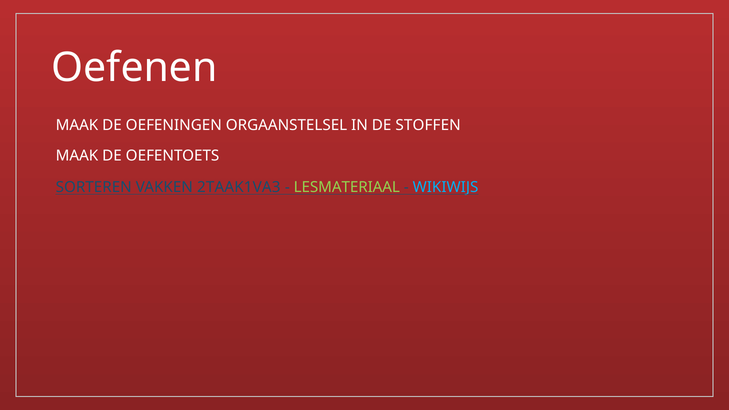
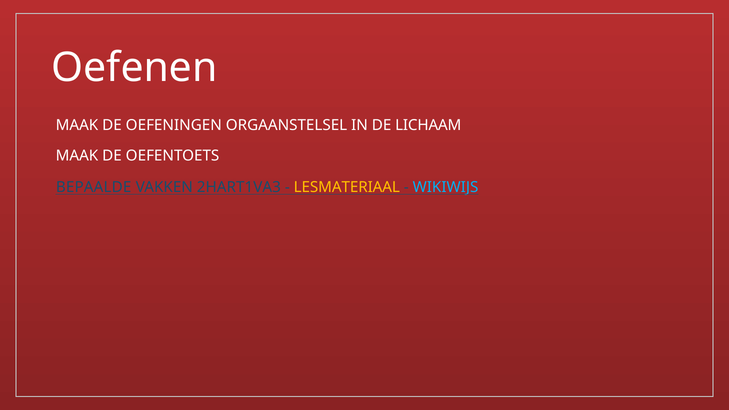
STOFFEN: STOFFEN -> LICHAAM
SORTEREN: SORTEREN -> BEPAALDE
2TAAK1VA3: 2TAAK1VA3 -> 2HART1VA3
LESMATERIAAL colour: light green -> yellow
